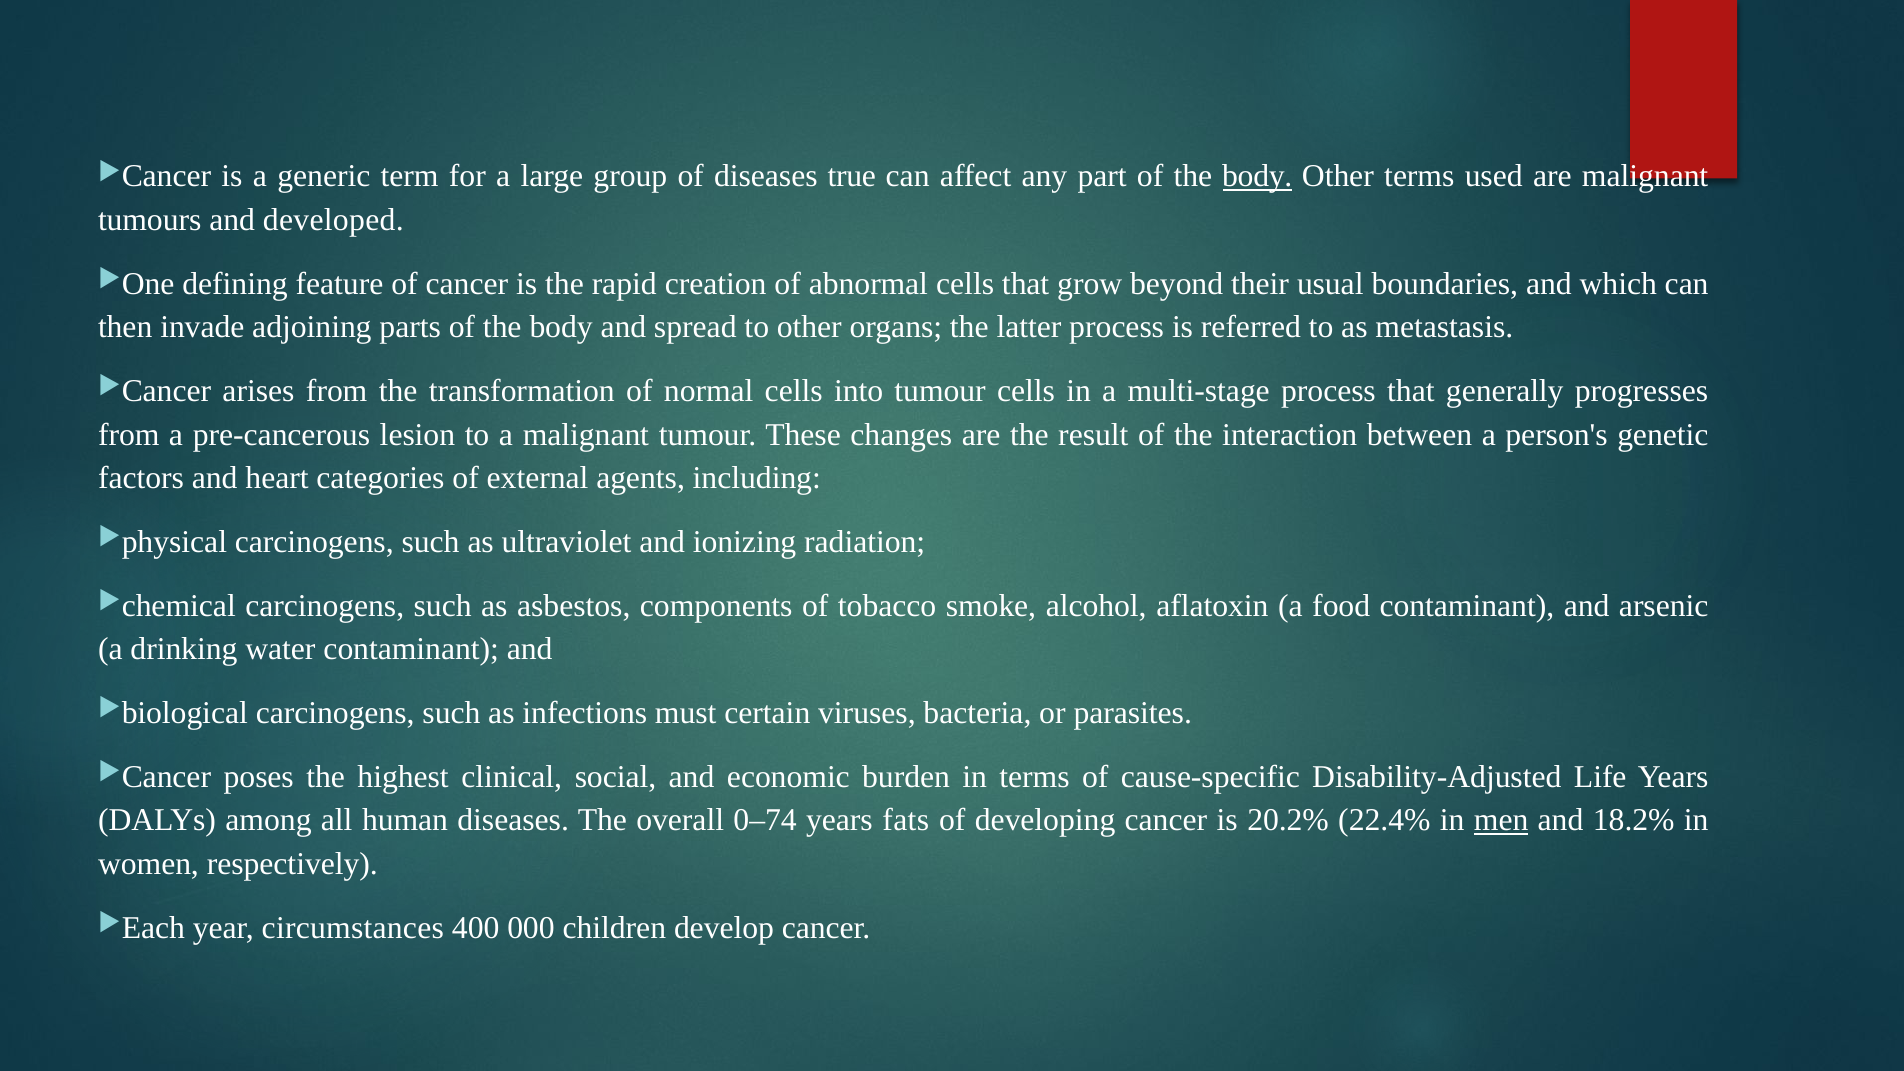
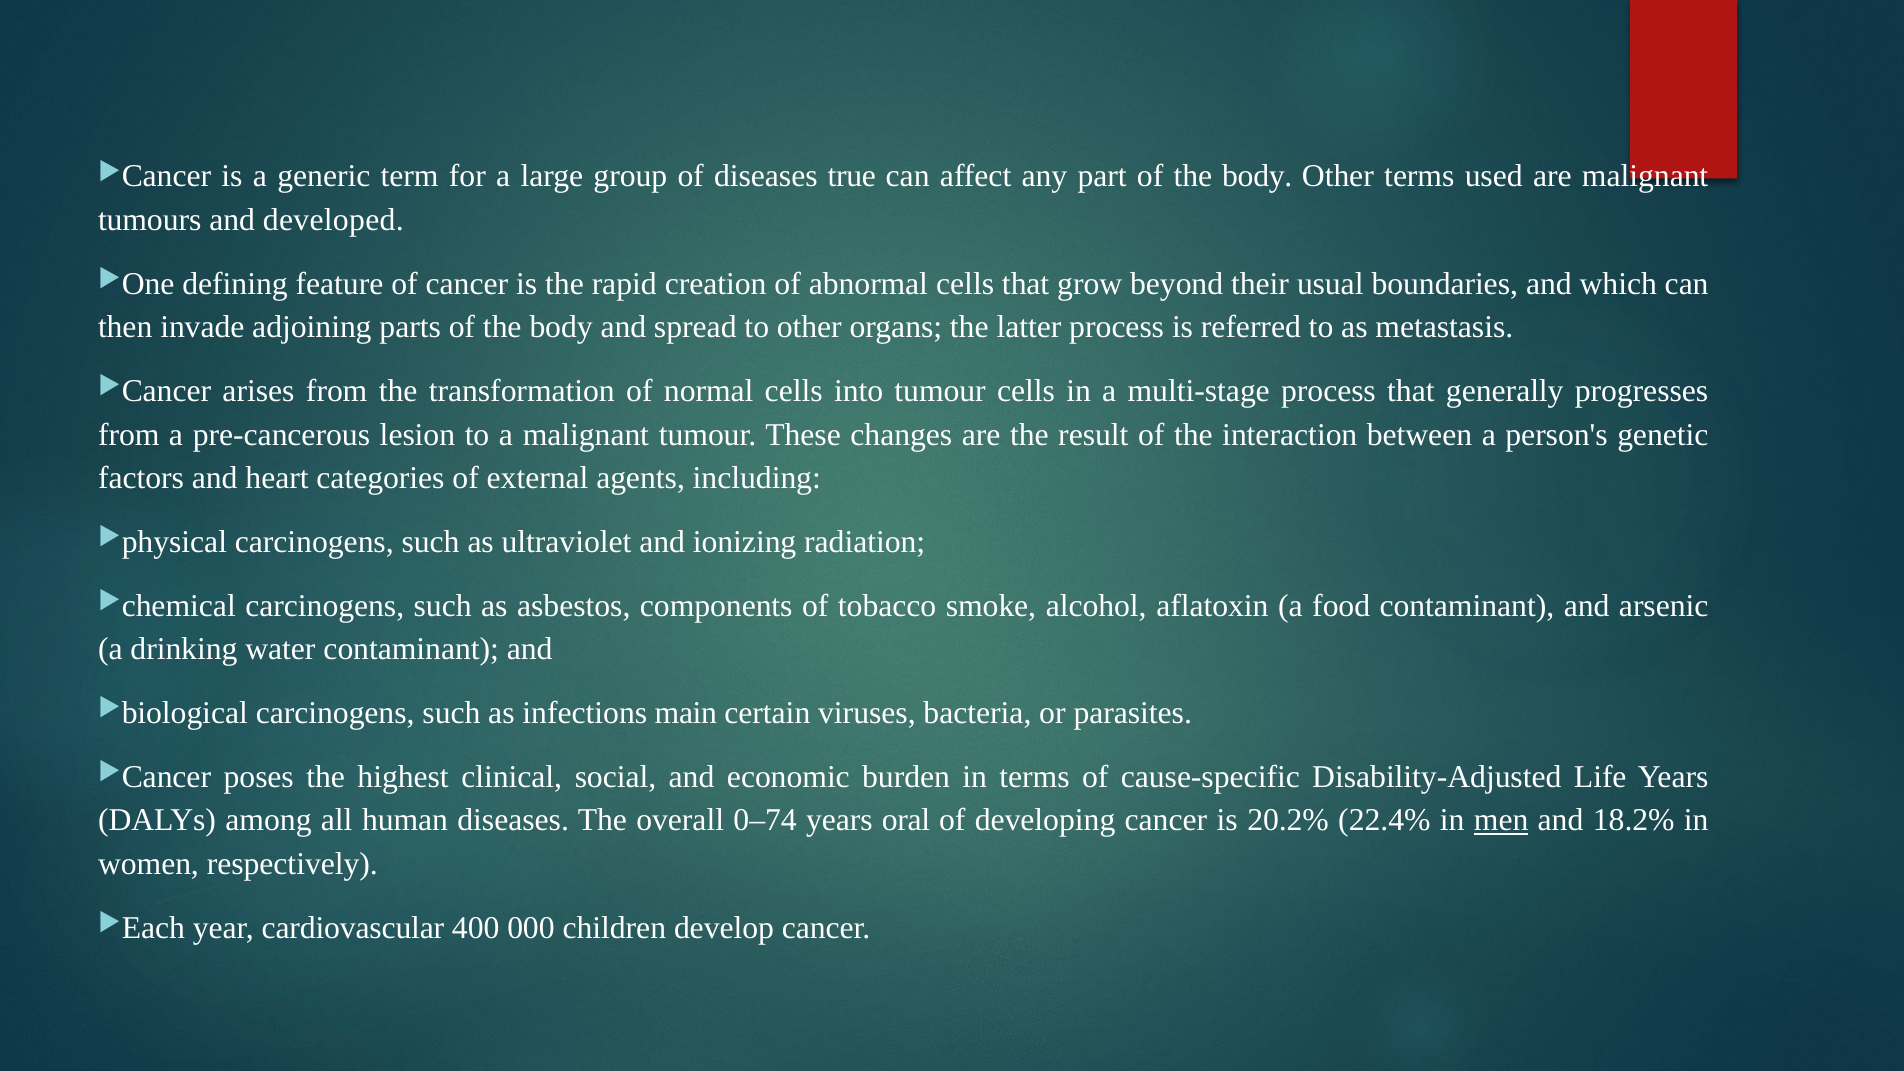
body at (1257, 176) underline: present -> none
must: must -> main
fats: fats -> oral
circumstances: circumstances -> cardiovascular
